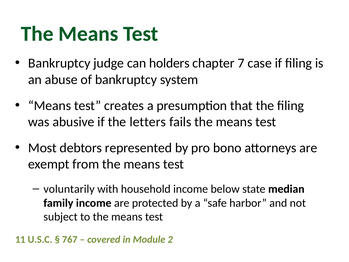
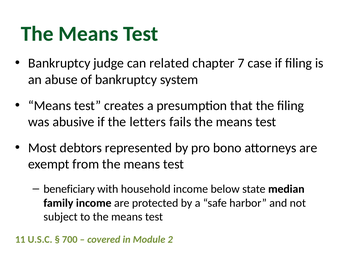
holders: holders -> related
voluntarily: voluntarily -> beneficiary
767: 767 -> 700
